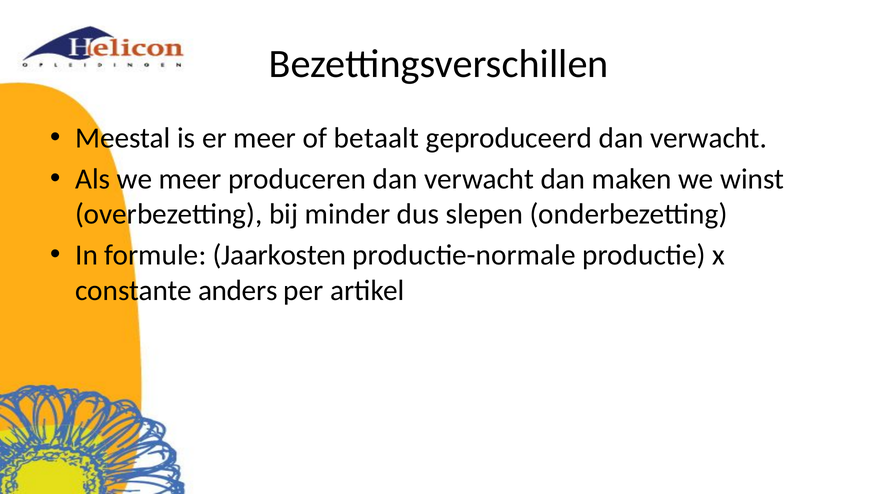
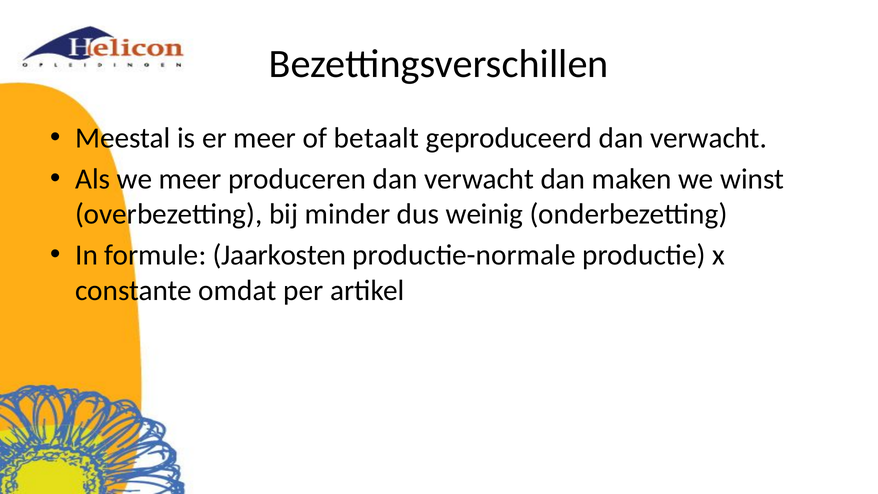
slepen: slepen -> weinig
anders: anders -> omdat
